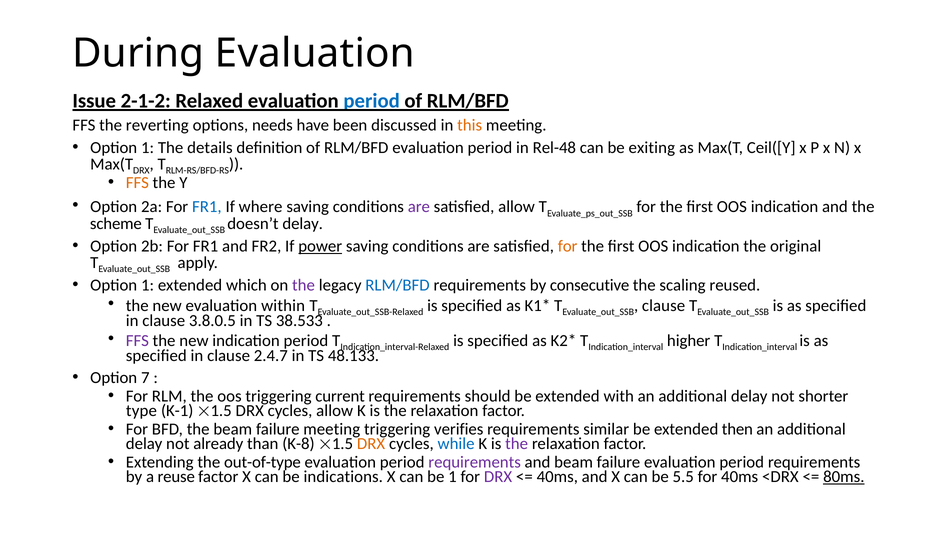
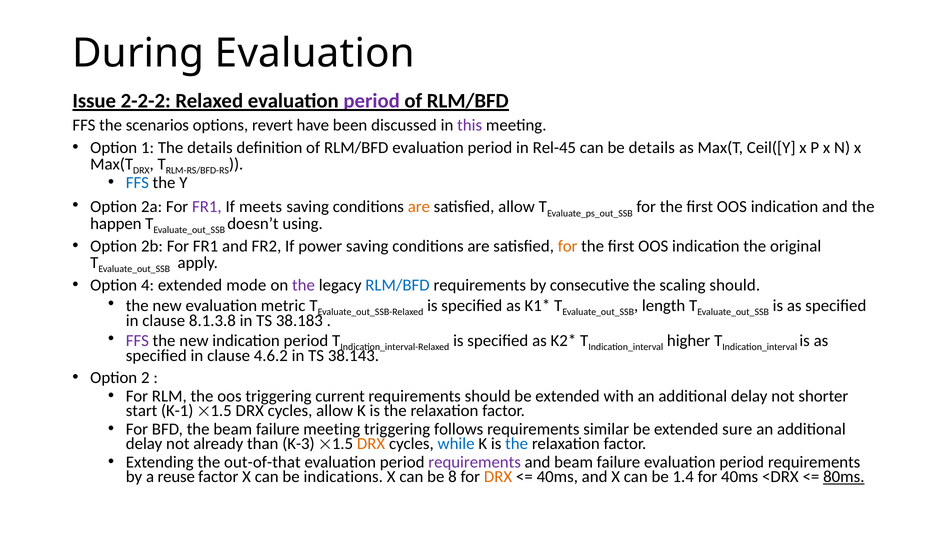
2-1-2: 2-1-2 -> 2-2-2
period at (372, 101) colour: blue -> purple
reverting: reverting -> scenarios
needs: needs -> revert
this colour: orange -> purple
Rel-48: Rel-48 -> Rel-45
be exiting: exiting -> details
FFS at (137, 183) colour: orange -> blue
FR1 at (207, 207) colour: blue -> purple
where: where -> meets
are at (419, 207) colour: purple -> orange
scheme: scheme -> happen
doesn’t delay: delay -> using
power underline: present -> none
1 at (148, 286): 1 -> 4
which: which -> mode
scaling reused: reused -> should
within: within -> metric
clause at (664, 306): clause -> length
3.8.0.5: 3.8.0.5 -> 8.1.3.8
38.533: 38.533 -> 38.183
2.4.7: 2.4.7 -> 4.6.2
48.133: 48.133 -> 38.143
7: 7 -> 2
type: type -> start
verifies: verifies -> follows
then: then -> sure
K-8: K-8 -> K-3
the at (517, 444) colour: purple -> blue
out-of-type: out-of-type -> out-of-that
be 1: 1 -> 8
DRX at (498, 477) colour: purple -> orange
5.5: 5.5 -> 1.4
